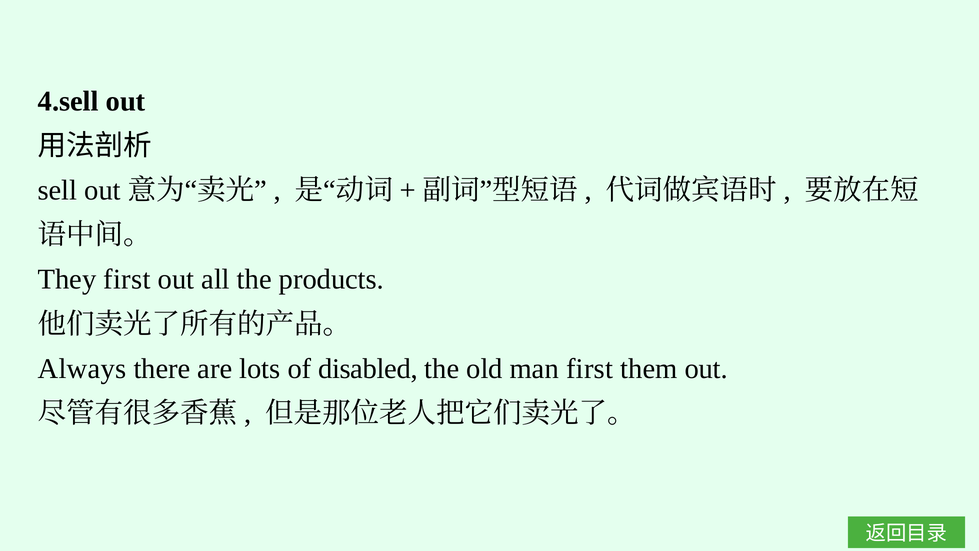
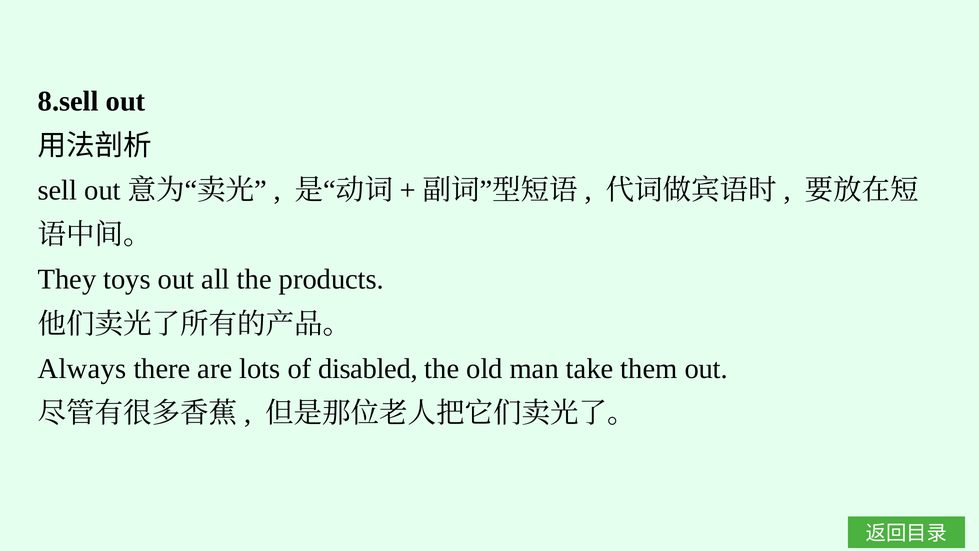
4.sell: 4.sell -> 8.sell
They first: first -> toys
man first: first -> take
